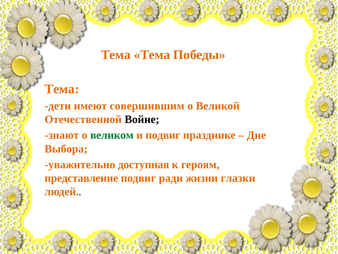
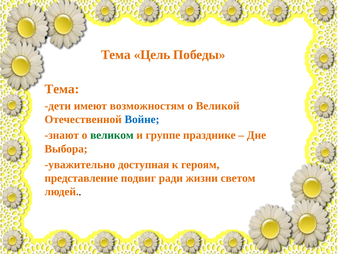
Тема Тема: Тема -> Цель
совершившим: совершившим -> возможностям
Войне colour: black -> blue
и подвиг: подвиг -> группе
глазки: глазки -> светом
